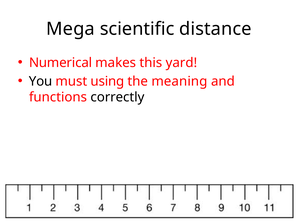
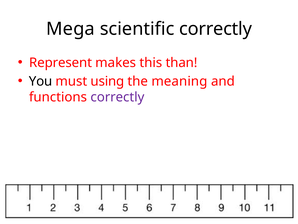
scientific distance: distance -> correctly
Numerical: Numerical -> Represent
yard: yard -> than
correctly at (117, 97) colour: black -> purple
